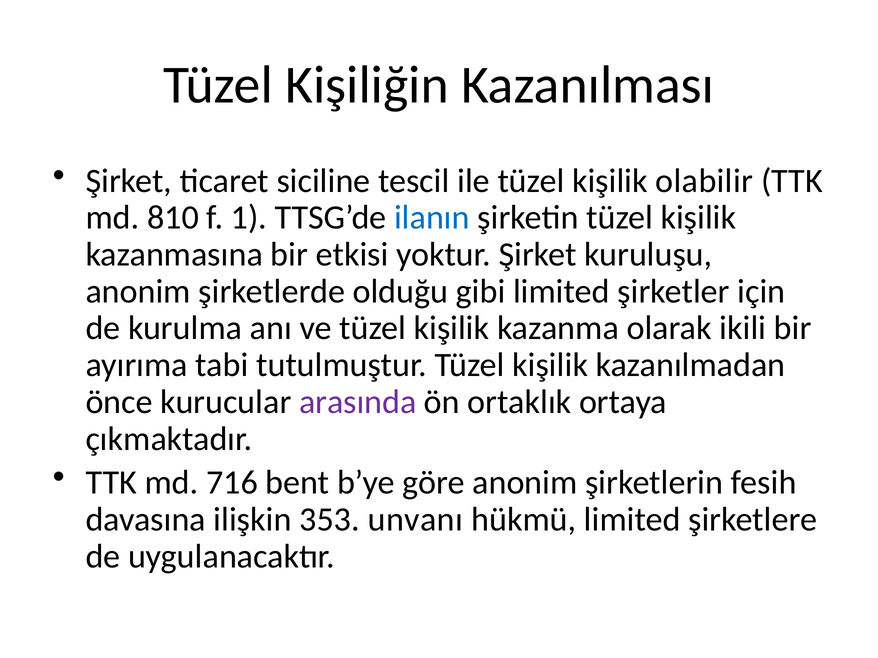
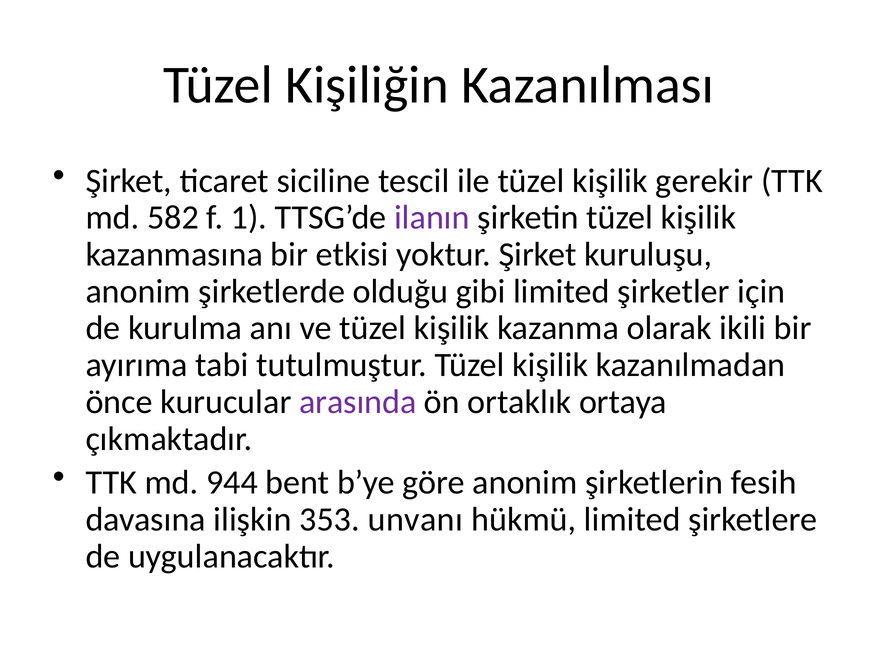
olabilir: olabilir -> gerekir
810: 810 -> 582
ilanın colour: blue -> purple
716: 716 -> 944
